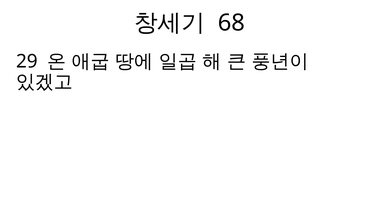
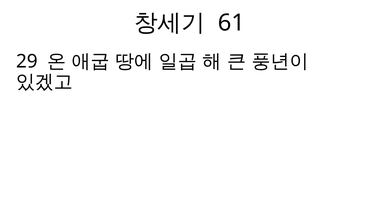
68: 68 -> 61
